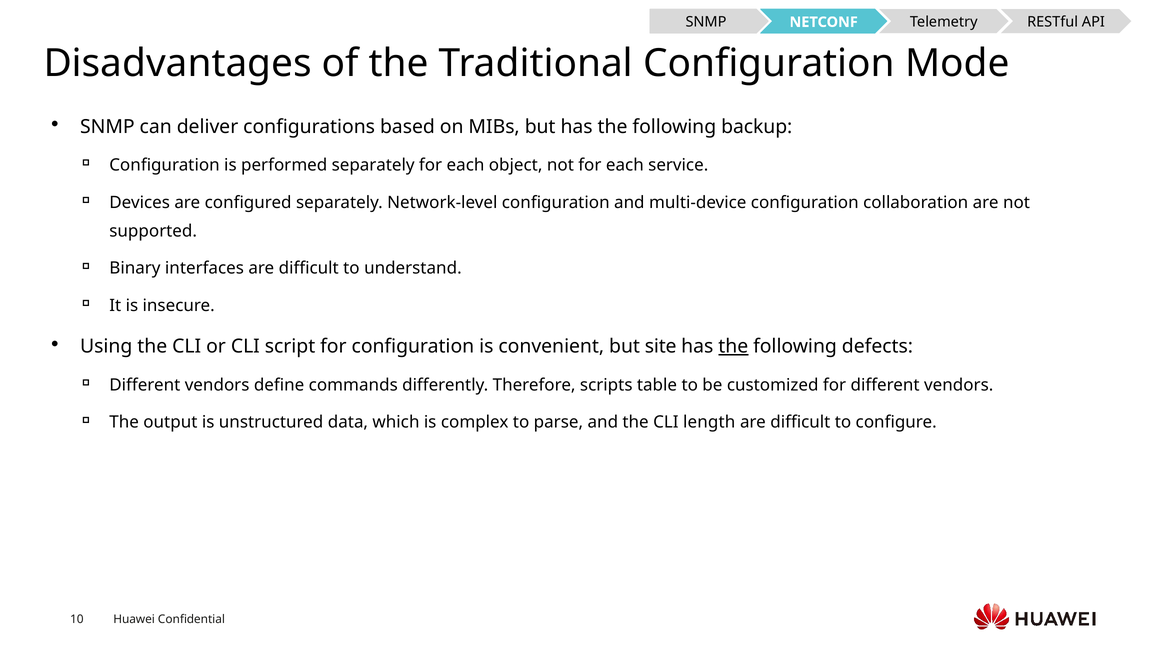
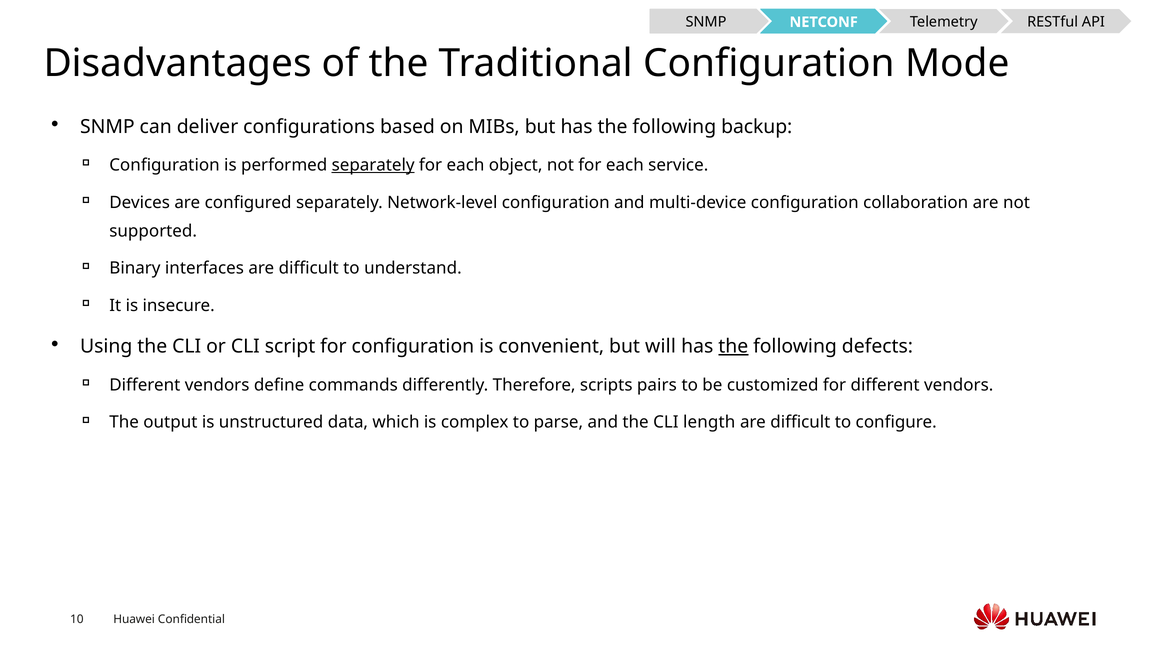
separately at (373, 165) underline: none -> present
site: site -> will
table: table -> pairs
